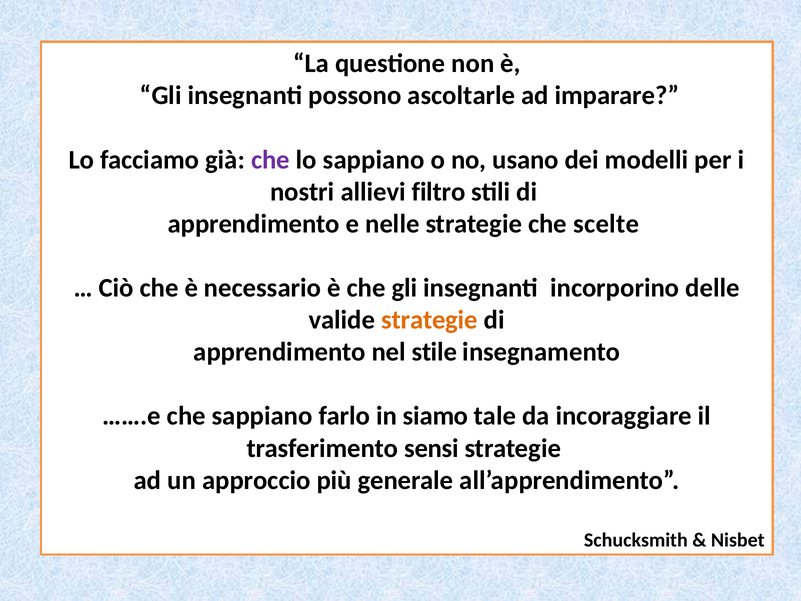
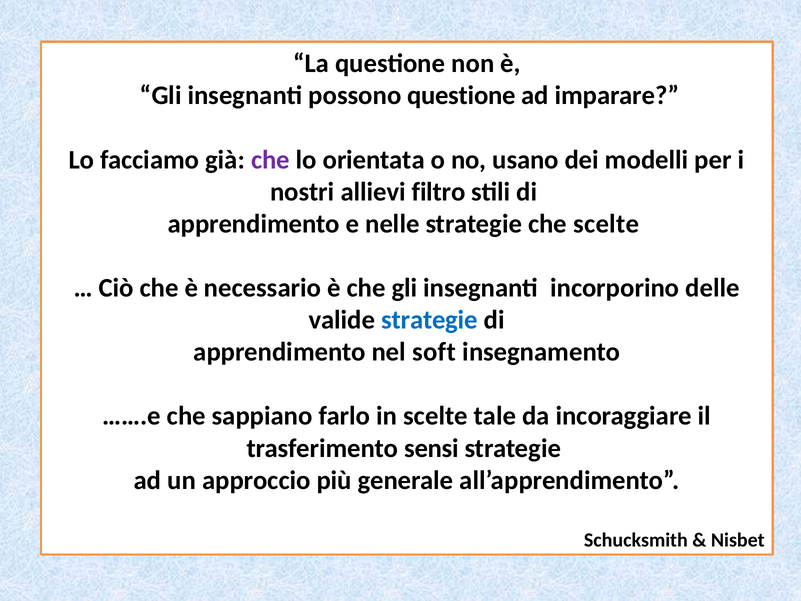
possono ascoltarle: ascoltarle -> questione
lo sappiano: sappiano -> orientata
strategie at (429, 320) colour: orange -> blue
stile: stile -> soft
in siamo: siamo -> scelte
